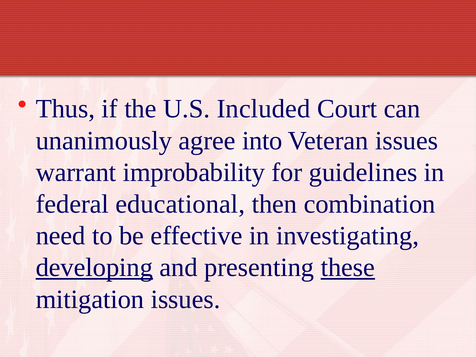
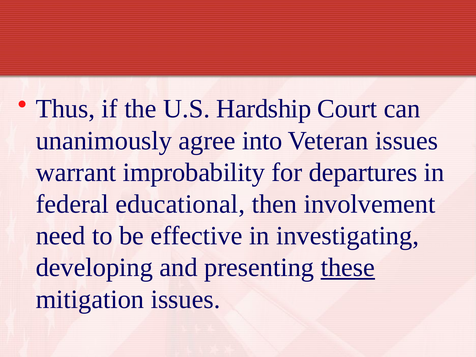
Included: Included -> Hardship
guidelines: guidelines -> departures
combination: combination -> involvement
developing underline: present -> none
